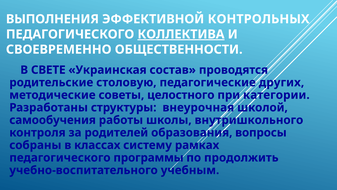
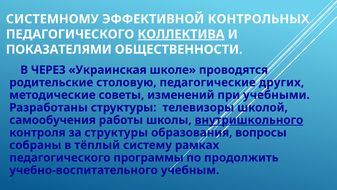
ВЫПОЛНЕНИЯ: ВЫПОЛНЕНИЯ -> СИСТЕМНОМУ
СВОЕВРЕМЕННО: СВОЕВРЕМЕННО -> ПОКАЗАТЕЛЯМИ
СВЕТЕ: СВЕТЕ -> ЧЕРЕЗ
состав: состав -> школе
целостного: целостного -> изменений
категории: категории -> учебными
внеурочная: внеурочная -> телевизоры
внутришкольного underline: none -> present
за родителей: родителей -> структуры
классах: классах -> тёплый
